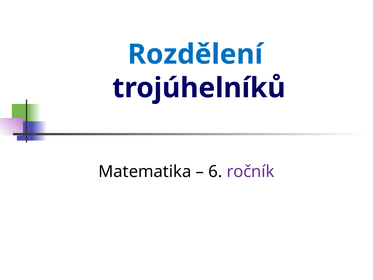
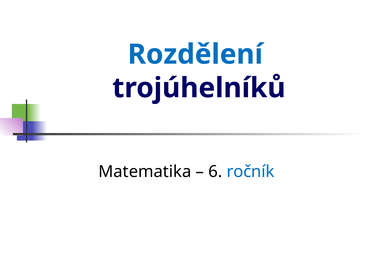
ročník colour: purple -> blue
